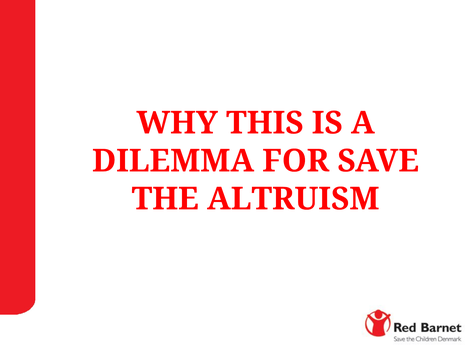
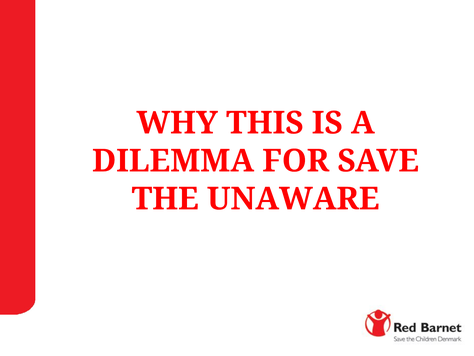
ALTRUISM: ALTRUISM -> UNAWARE
